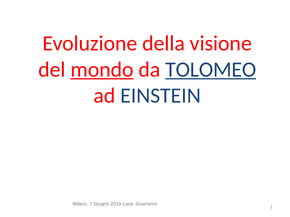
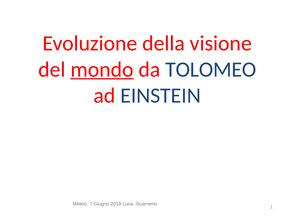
TOLOMEO underline: present -> none
